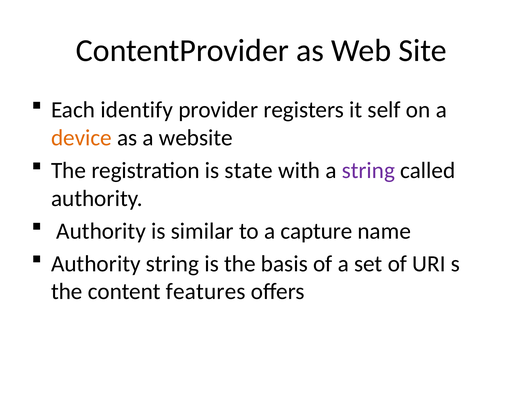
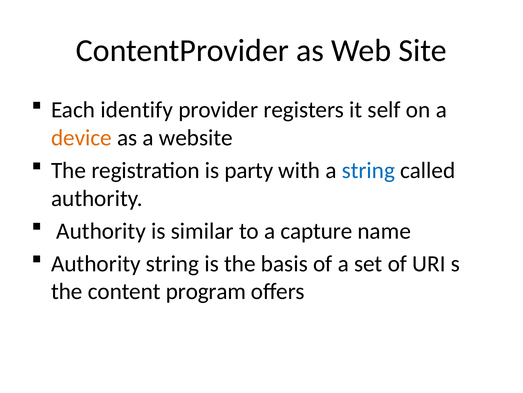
state: state -> party
string at (368, 170) colour: purple -> blue
features: features -> program
